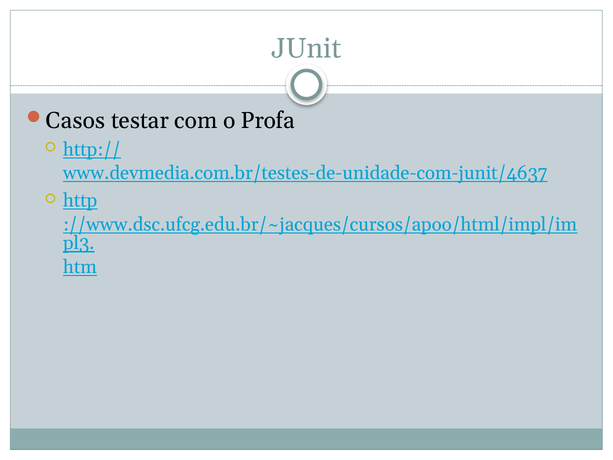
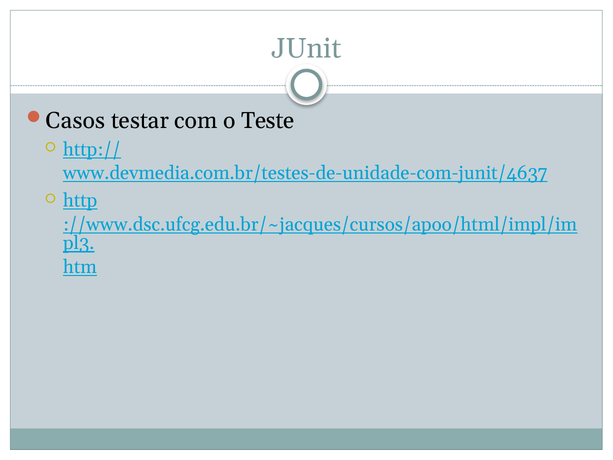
Profa: Profa -> Teste
